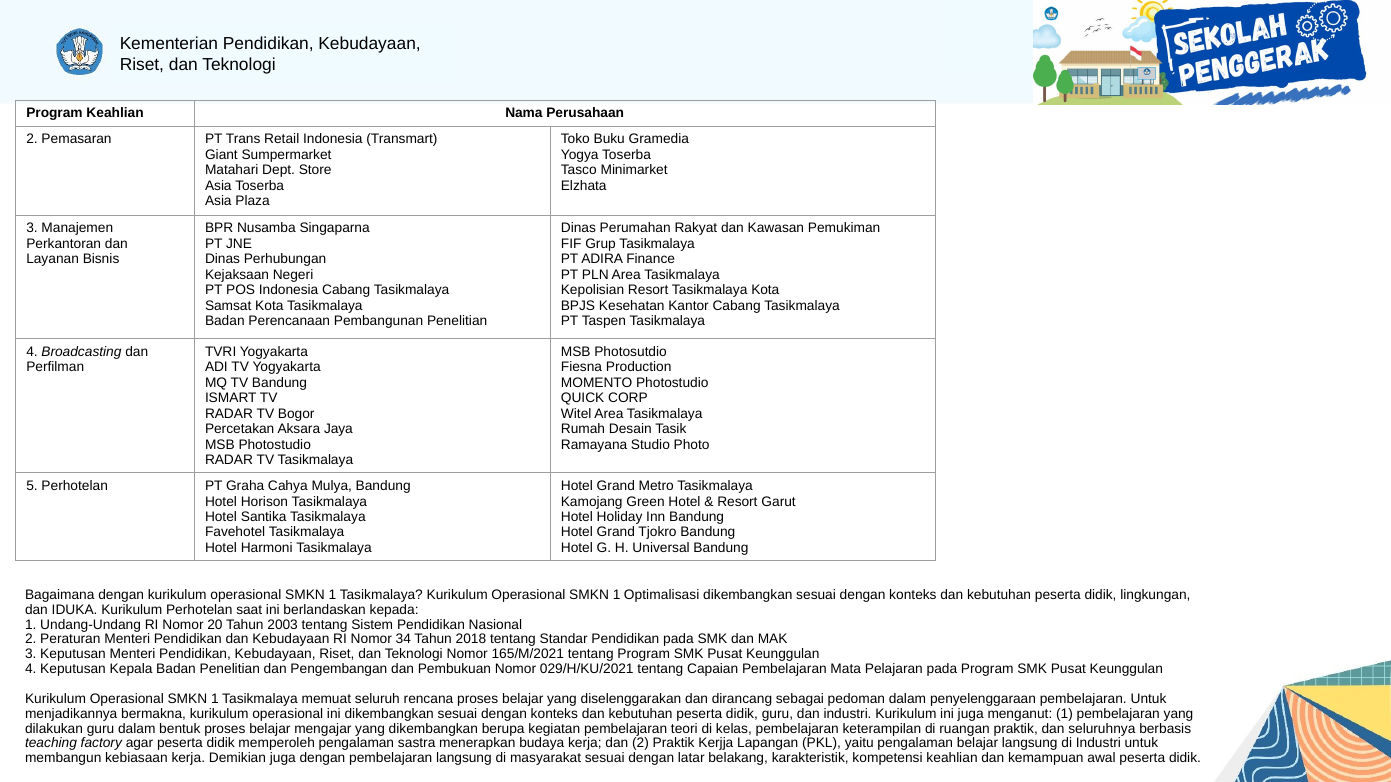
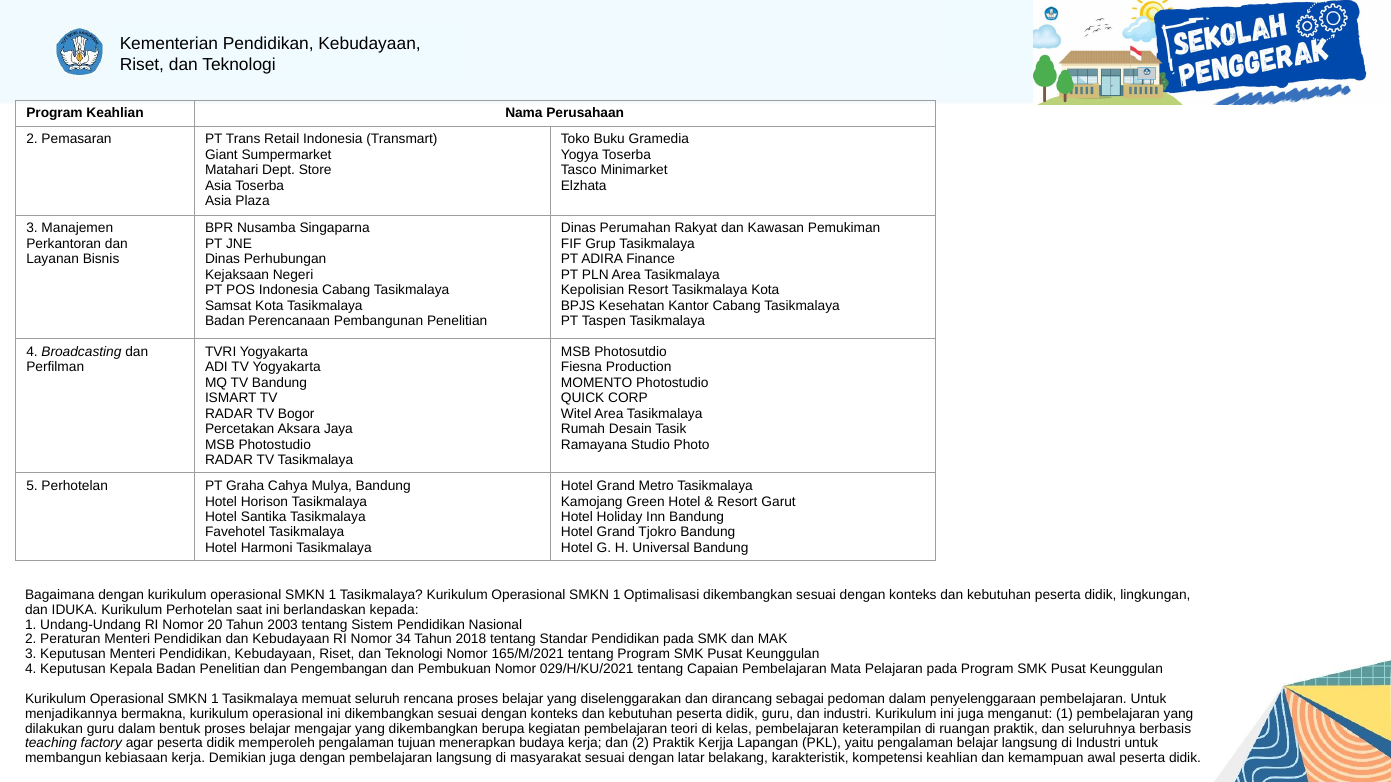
sastra: sastra -> tujuan
